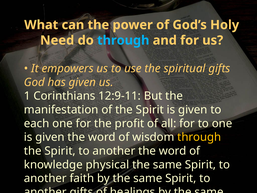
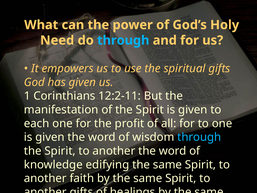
12:9-11: 12:9-11 -> 12:2-11
through at (199, 137) colour: yellow -> light blue
physical: physical -> edifying
